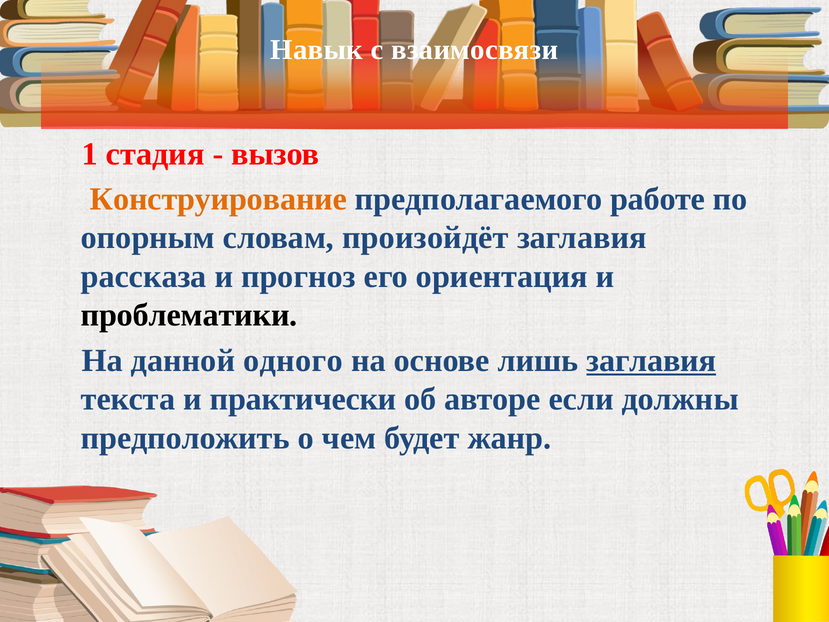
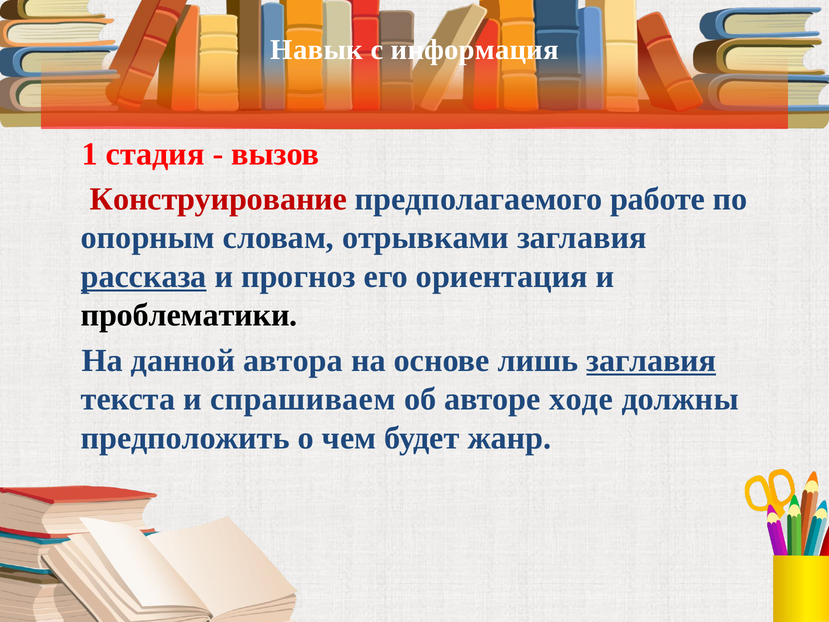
взаимосвязи: взаимосвязи -> информация
Конструирование colour: orange -> red
произойдёт: произойдёт -> отрывками
рассказа underline: none -> present
одного: одного -> автора
практически: практически -> спрашиваем
если: если -> ходе
